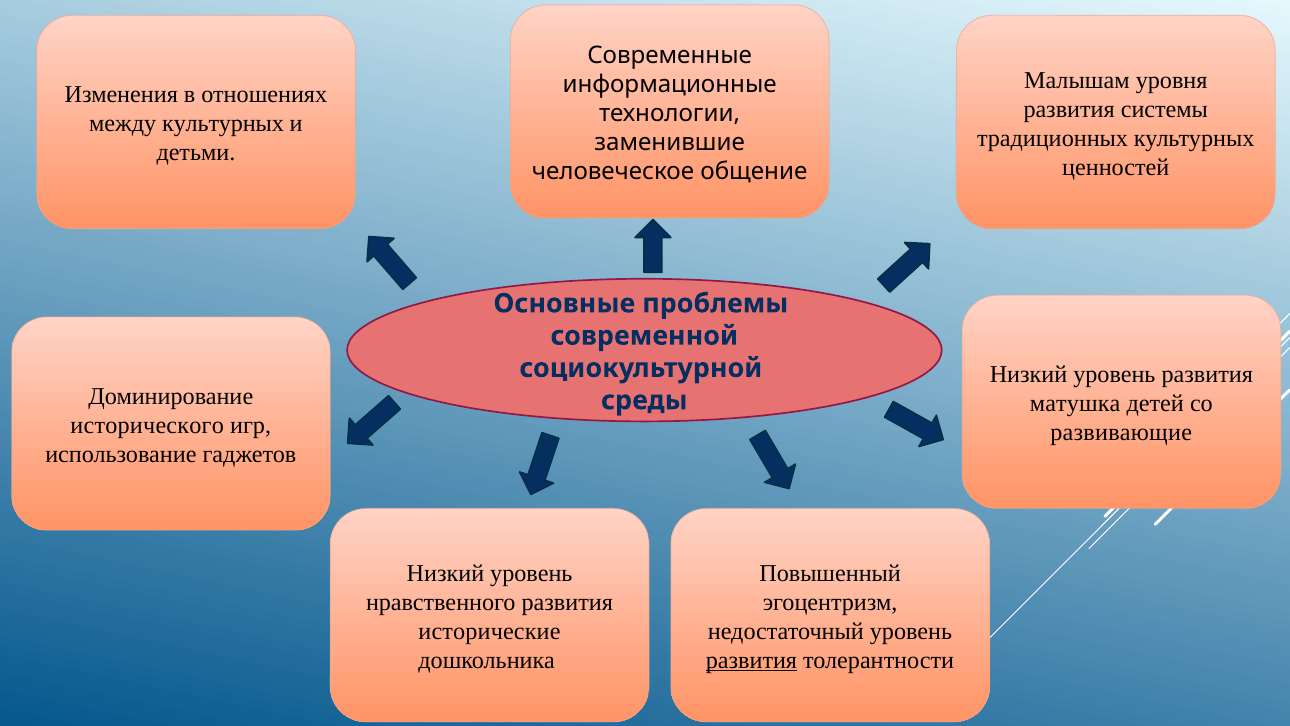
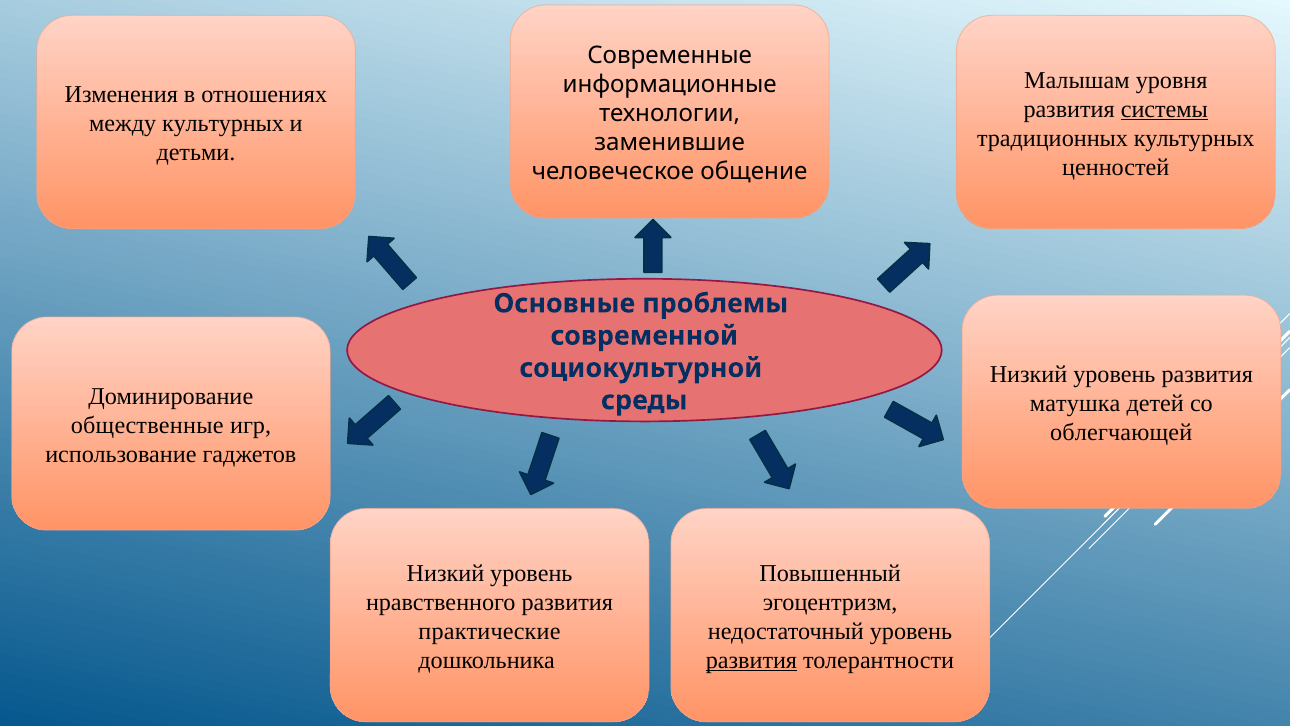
системы underline: none -> present
исторического: исторического -> общественные
развивающие: развивающие -> облегчающей
исторические: исторические -> практические
